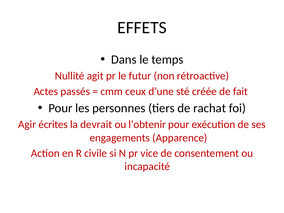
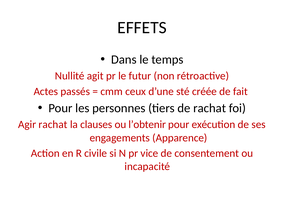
Agir écrites: écrites -> rachat
devrait: devrait -> clauses
